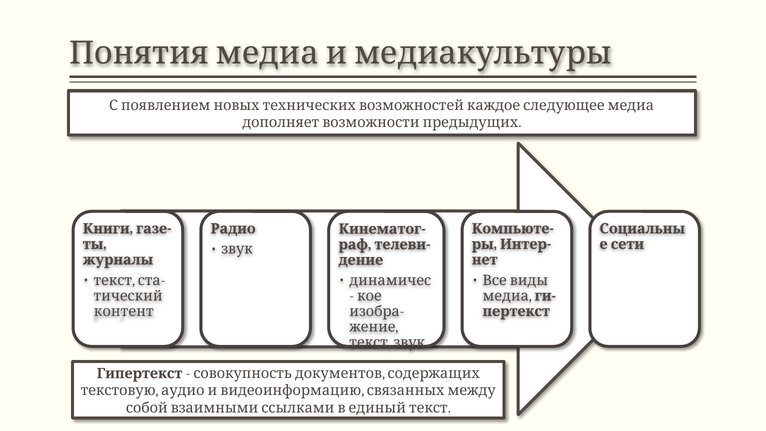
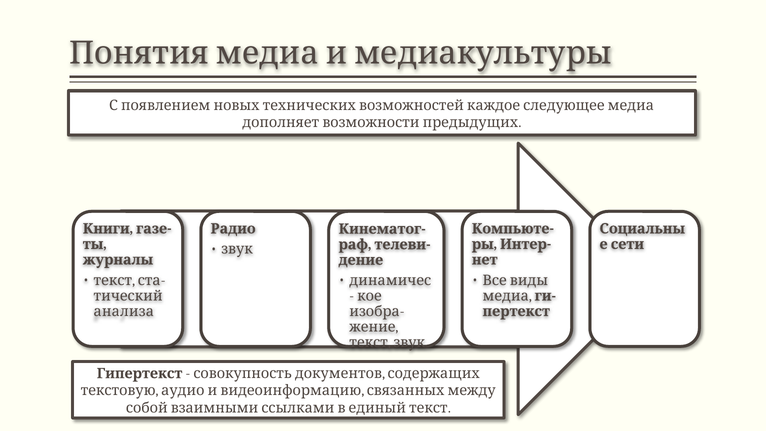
контент: контент -> анализа
